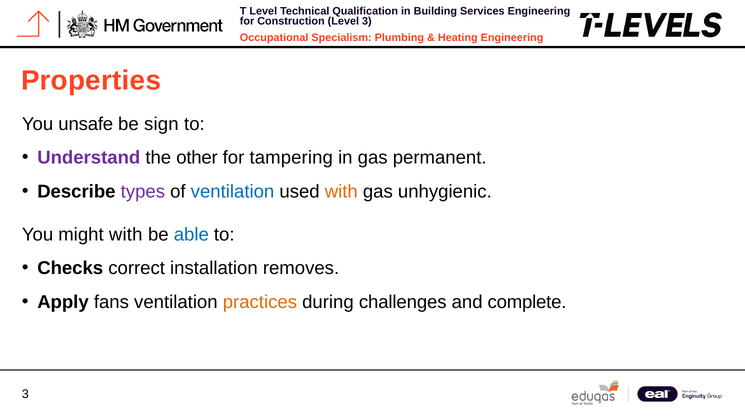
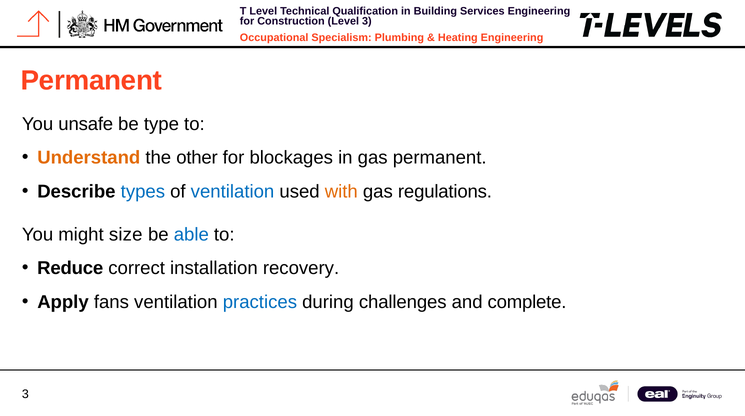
Properties at (91, 81): Properties -> Permanent
sign: sign -> type
Understand colour: purple -> orange
tampering: tampering -> blockages
types colour: purple -> blue
unhygienic: unhygienic -> regulations
might with: with -> size
Checks: Checks -> Reduce
removes: removes -> recovery
practices colour: orange -> blue
